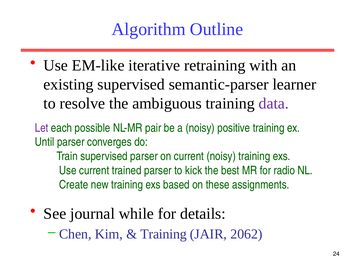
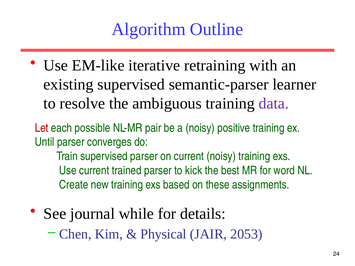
Let colour: purple -> red
radio: radio -> word
Training at (164, 234): Training -> Physical
2062: 2062 -> 2053
